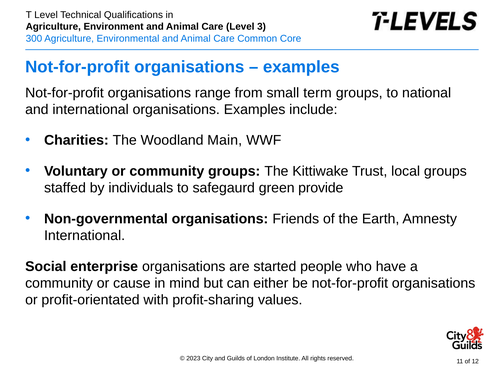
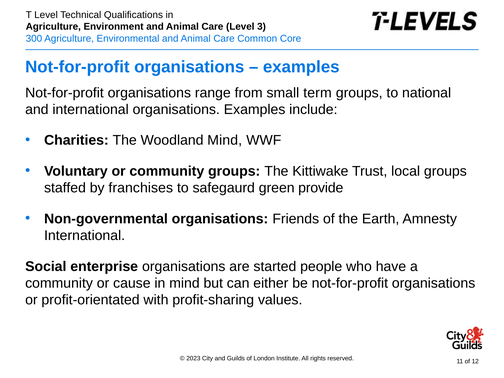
Woodland Main: Main -> Mind
individuals: individuals -> franchises
